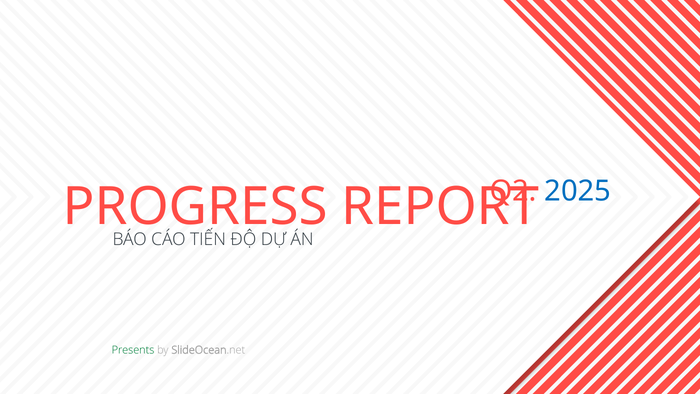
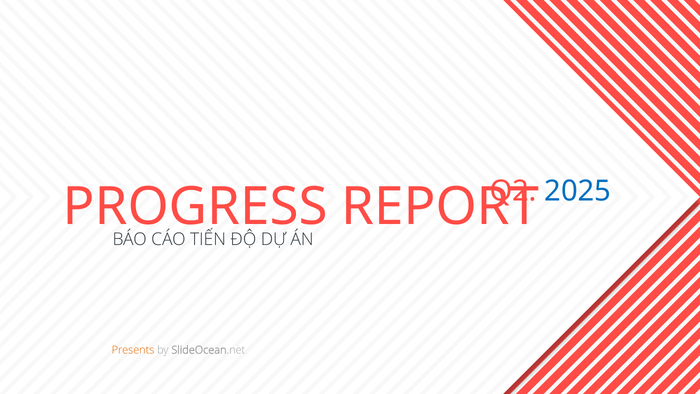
Presents colour: green -> orange
